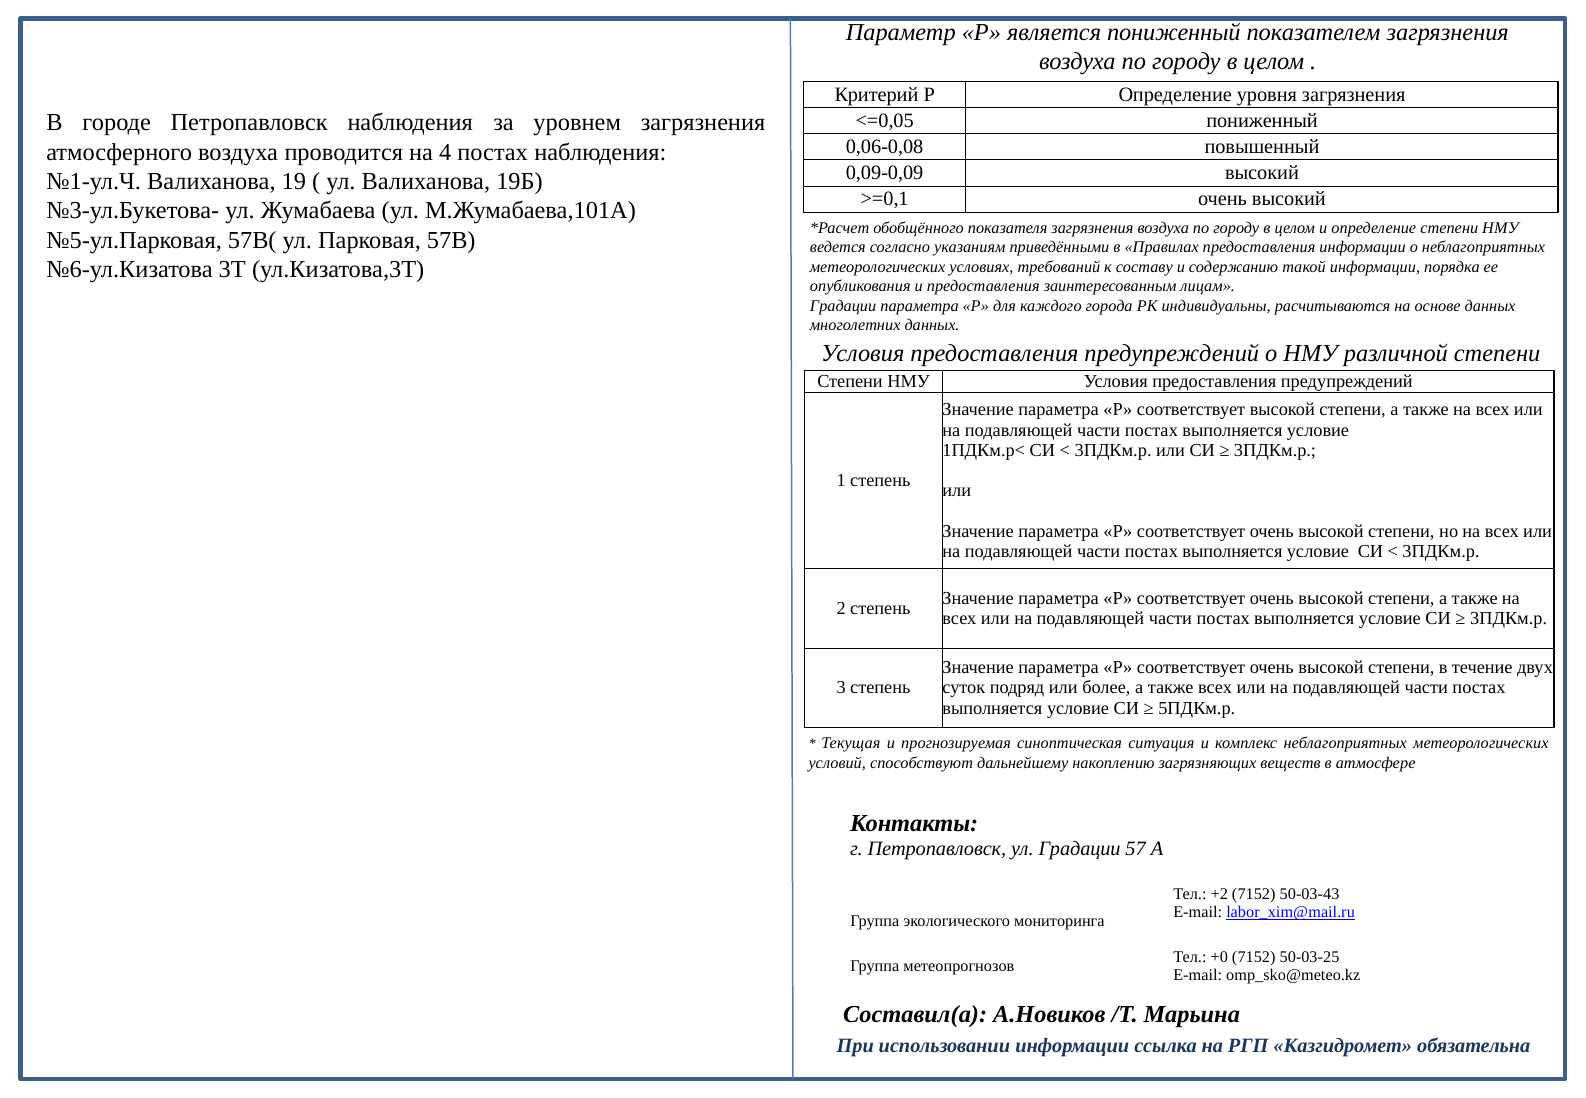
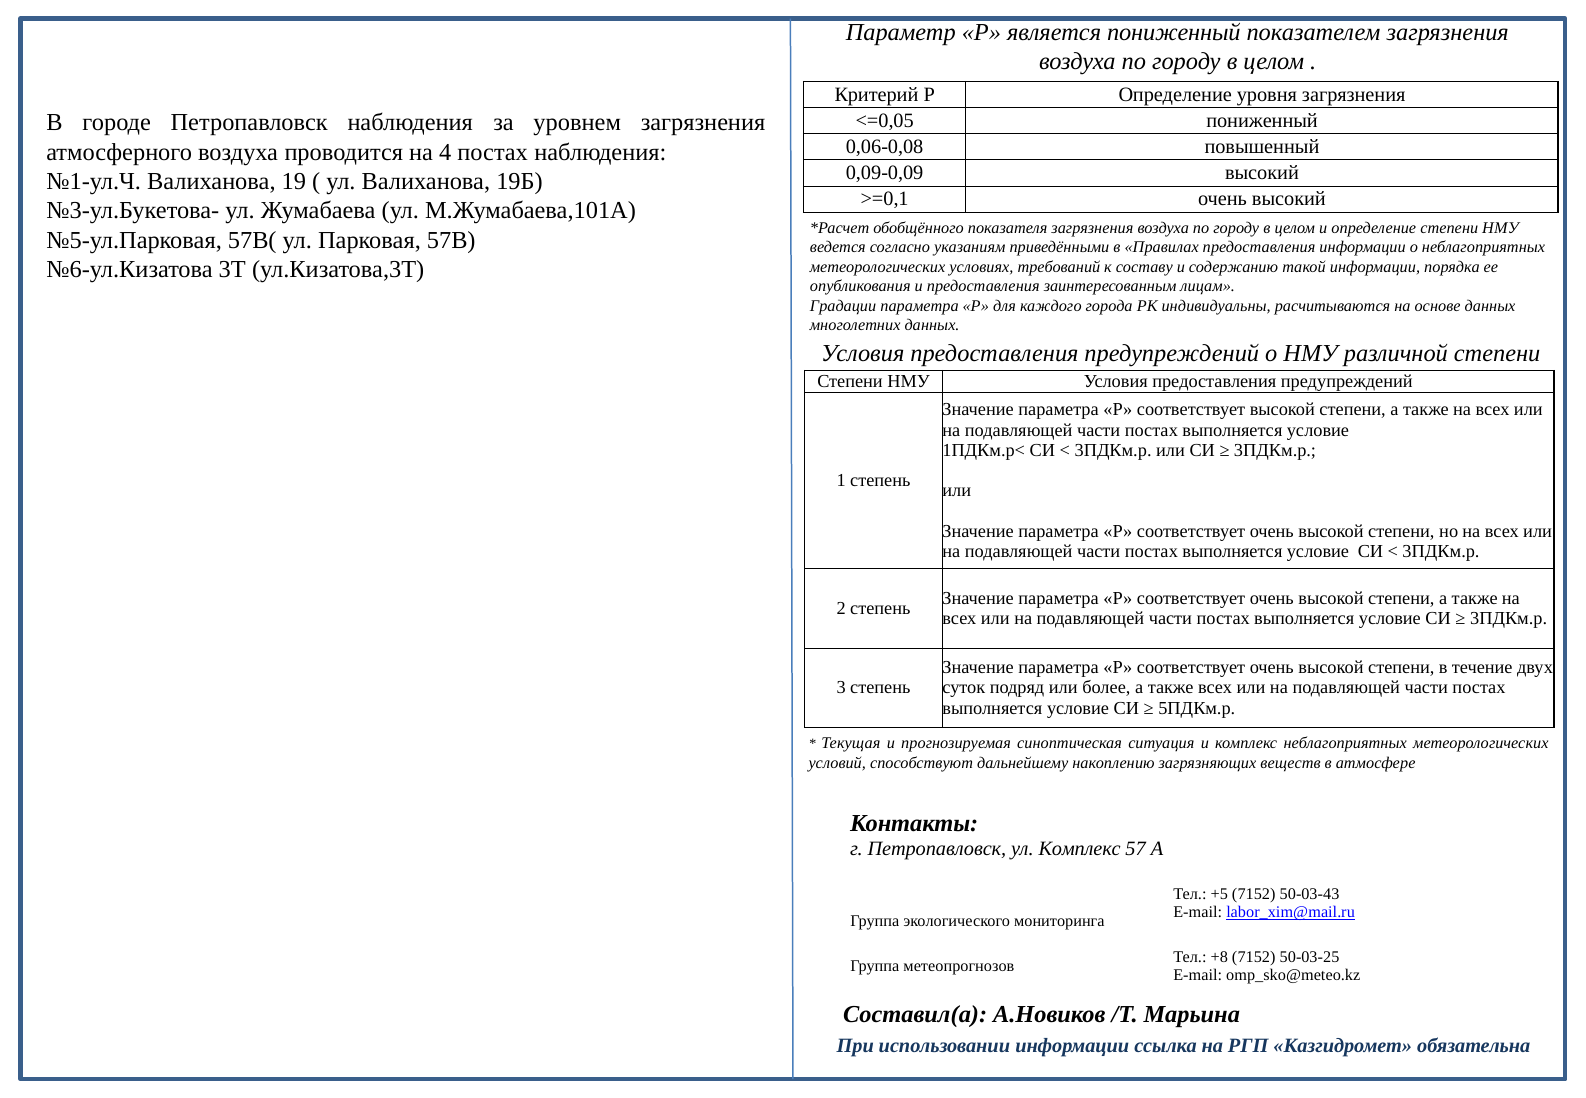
ул Градации: Градации -> Комплекс
+2: +2 -> +5
+0: +0 -> +8
